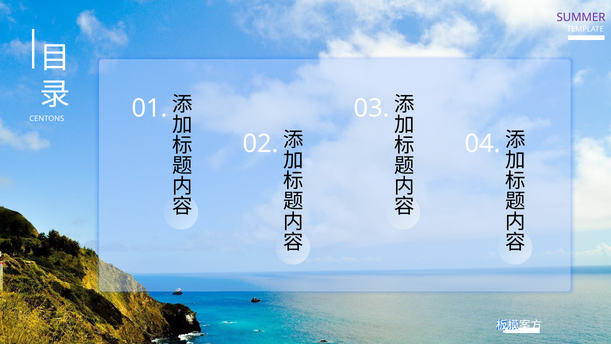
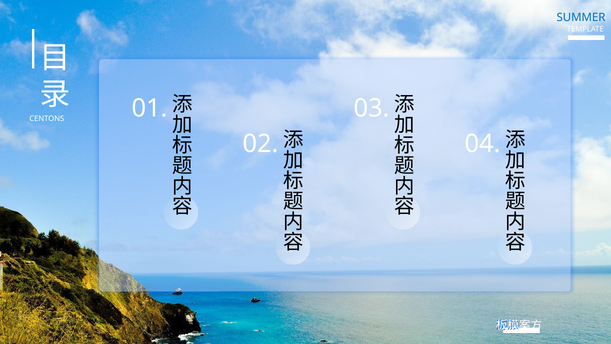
SUMMER colour: purple -> blue
